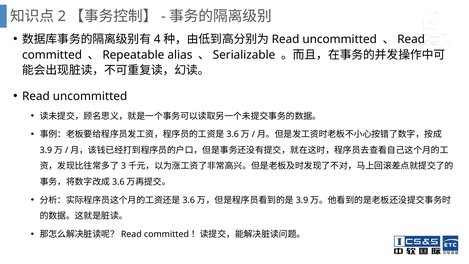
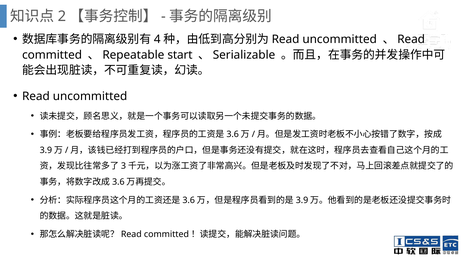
alias: alias -> start
